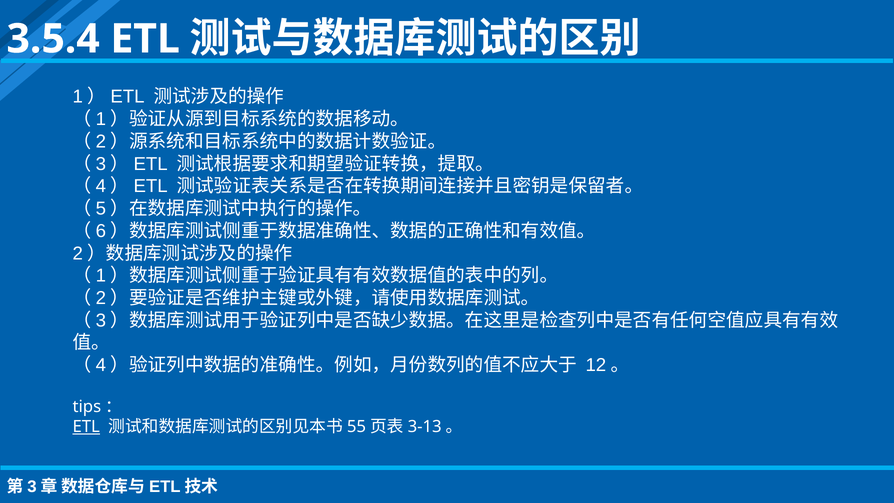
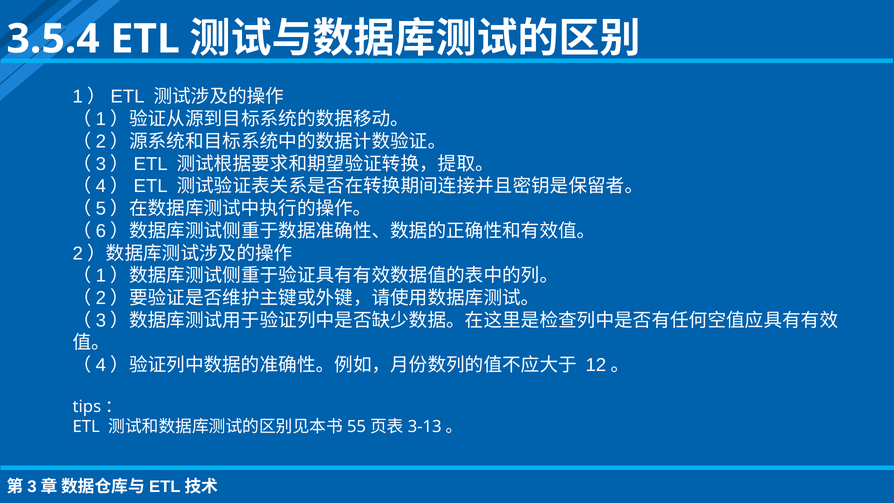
ETL at (86, 427) underline: present -> none
